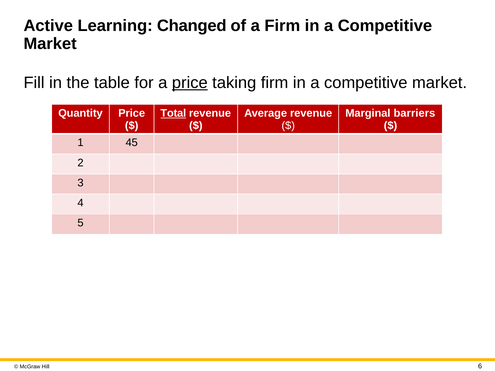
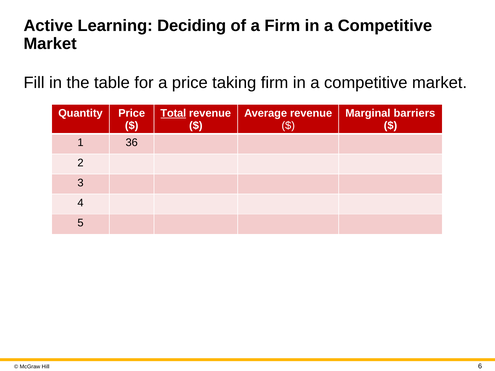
Changed: Changed -> Deciding
price at (190, 83) underline: present -> none
45: 45 -> 36
